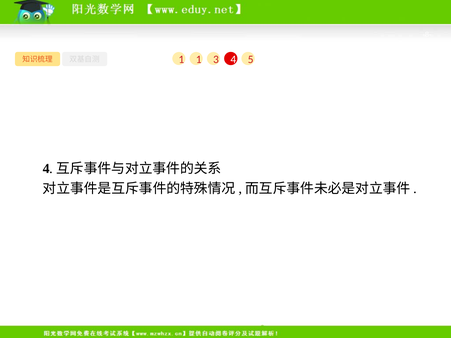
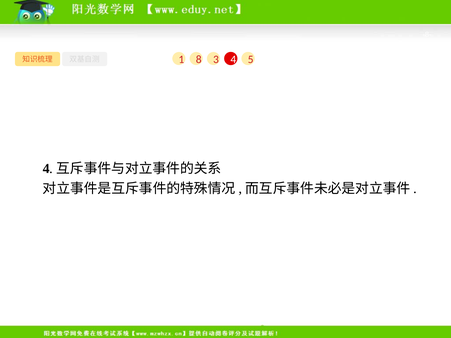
1 at (199, 59): 1 -> 8
